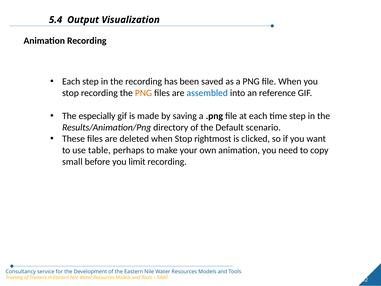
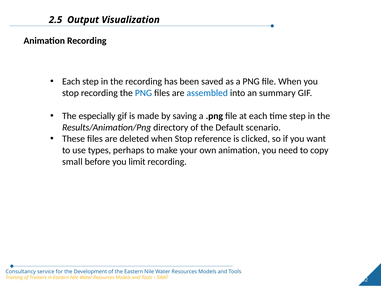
5.4: 5.4 -> 2.5
PNG at (143, 93) colour: orange -> blue
reference: reference -> summary
rightmost: rightmost -> reference
table: table -> types
